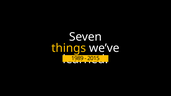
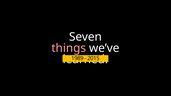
things colour: yellow -> pink
